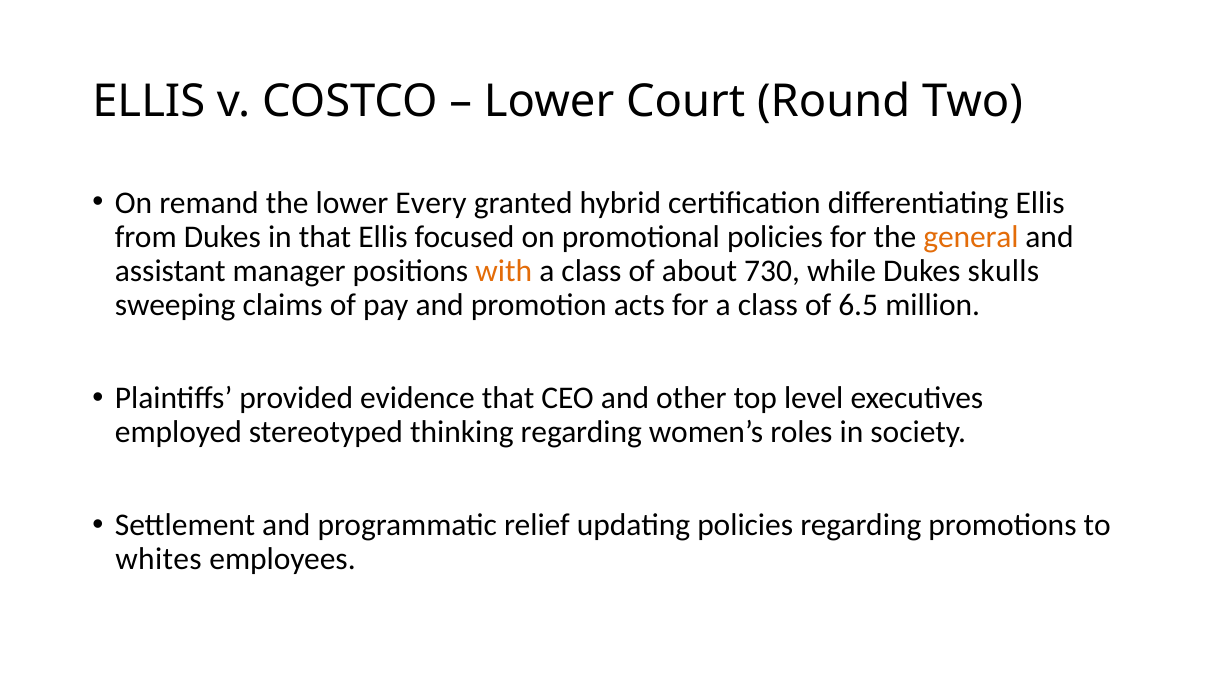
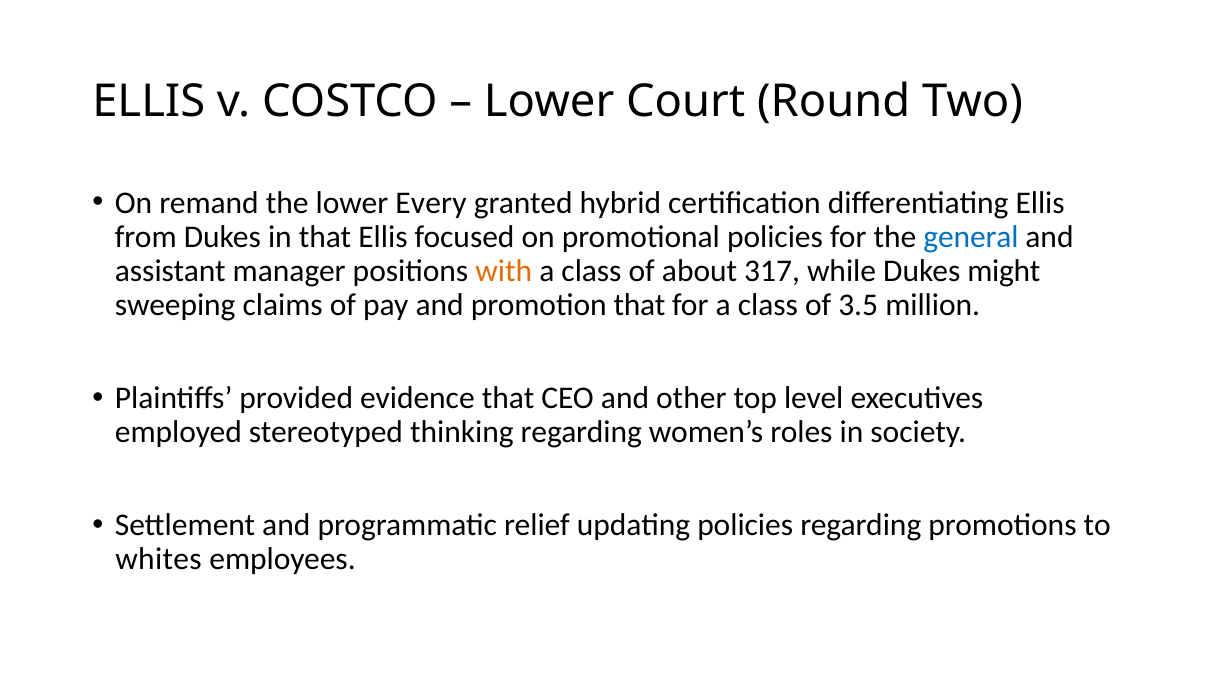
general colour: orange -> blue
730: 730 -> 317
skulls: skulls -> might
promotion acts: acts -> that
6.5: 6.5 -> 3.5
